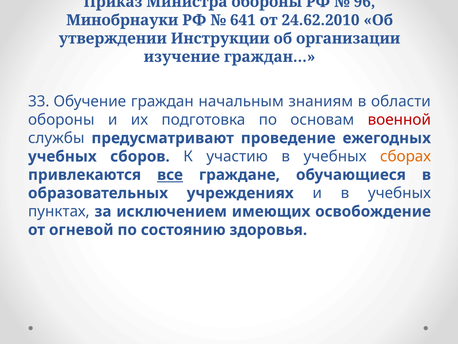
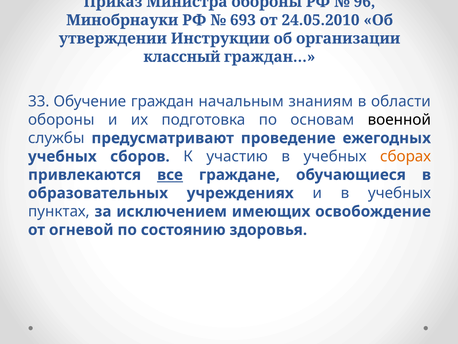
641: 641 -> 693
24.62.2010: 24.62.2010 -> 24.05.2010
изучение: изучение -> классный
военной colour: red -> black
